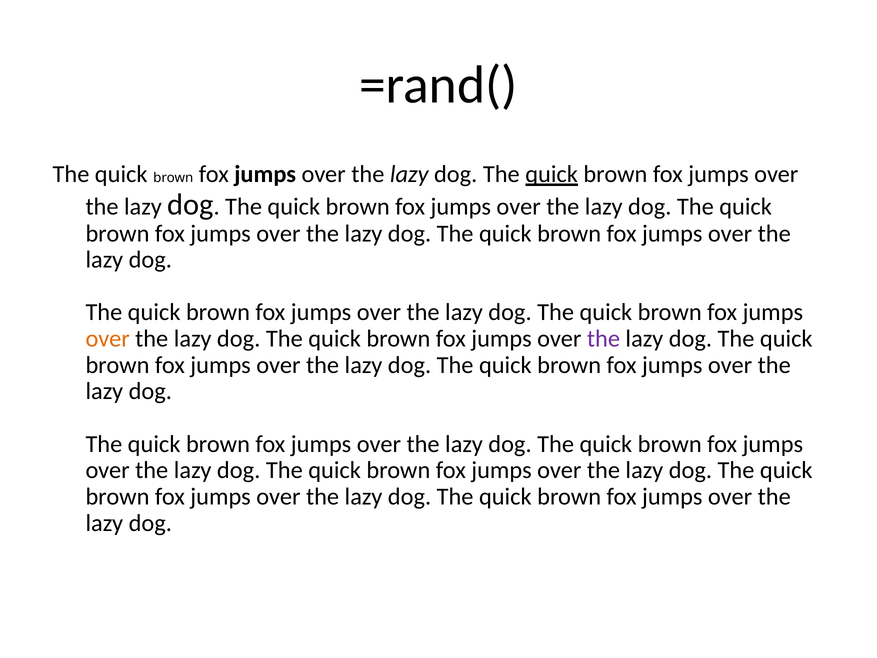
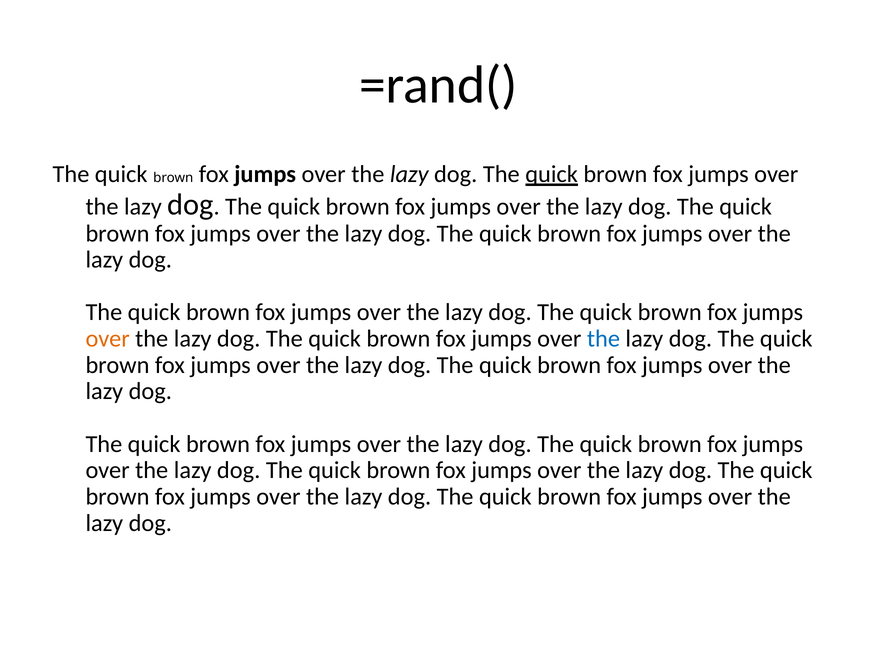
the at (603, 339) colour: purple -> blue
